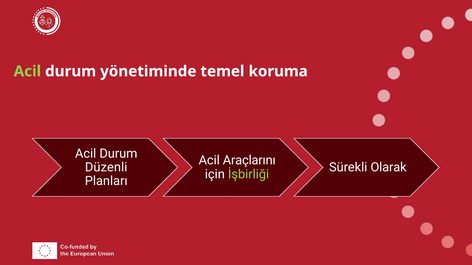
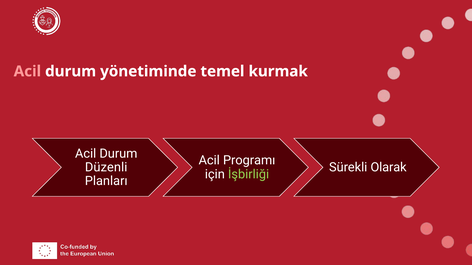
Acil at (27, 71) colour: light green -> pink
koruma: koruma -> kurmak
Araçlarını: Araçlarını -> Programı
